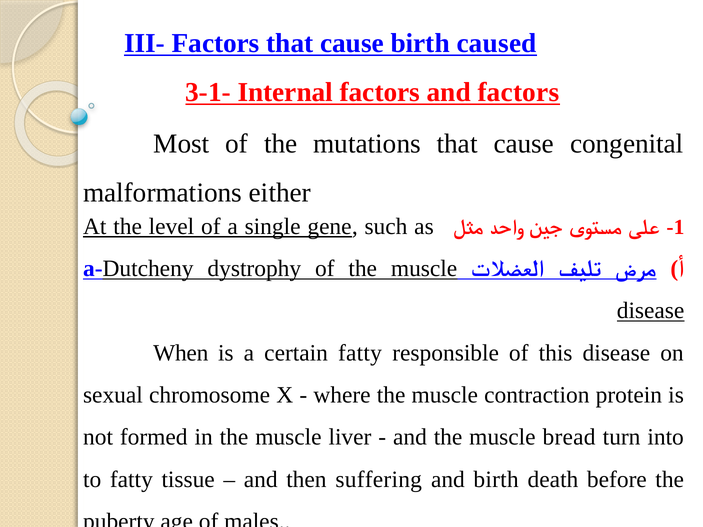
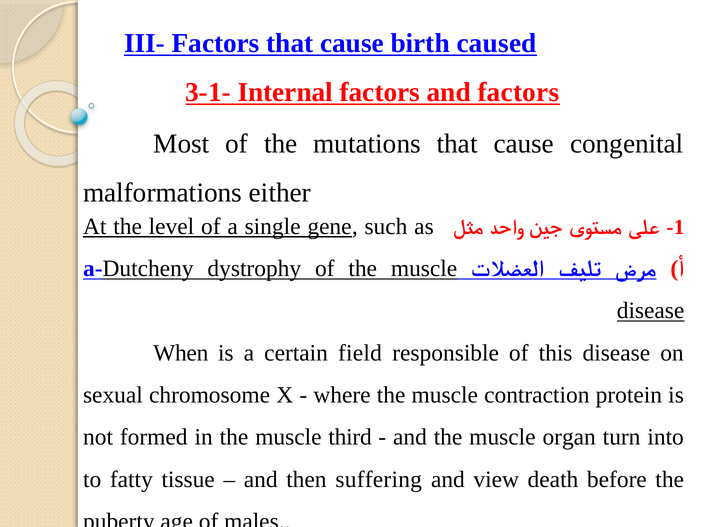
certain fatty: fatty -> field
liver: liver -> third
bread: bread -> organ
and birth: birth -> view
